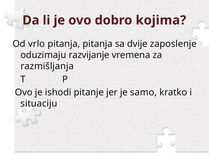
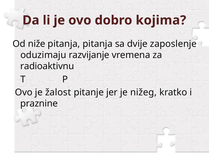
vrlo: vrlo -> niže
razmišljanja: razmišljanja -> radioaktivnu
ishodi: ishodi -> žalost
samo: samo -> nižeg
situaciju: situaciju -> praznine
